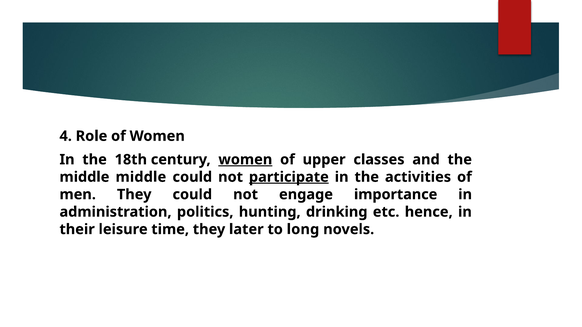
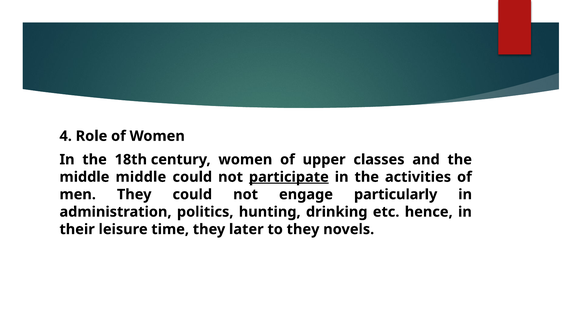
women at (245, 160) underline: present -> none
importance: importance -> particularly
to long: long -> they
